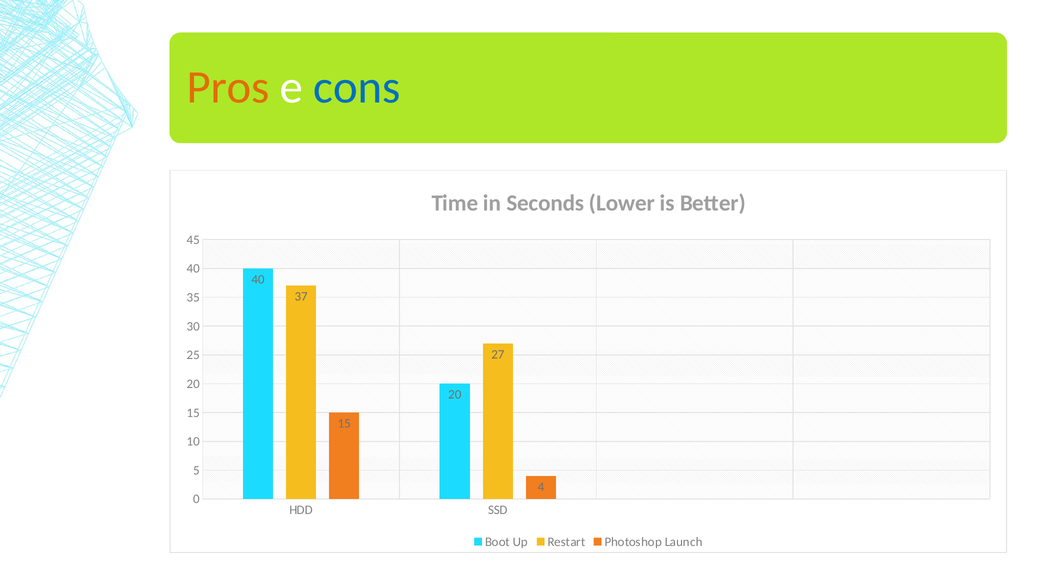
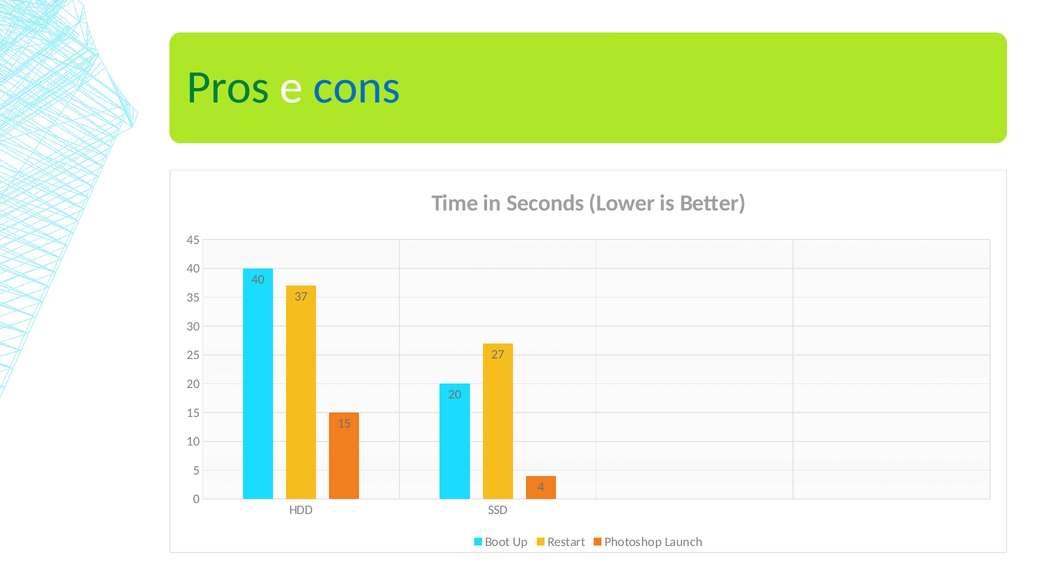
Pros colour: orange -> green
